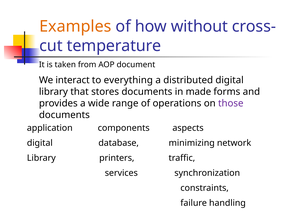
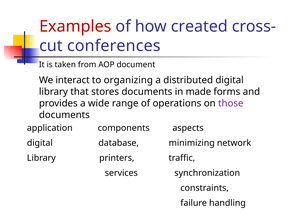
Examples colour: orange -> red
without: without -> created
temperature: temperature -> conferences
everything: everything -> organizing
